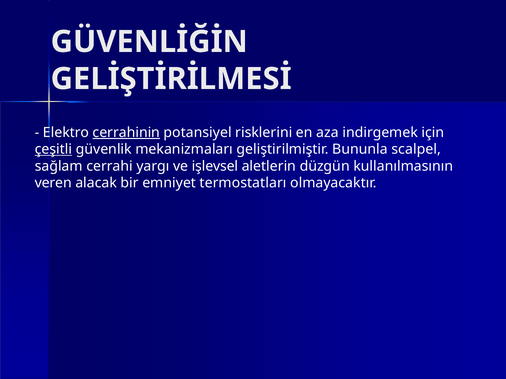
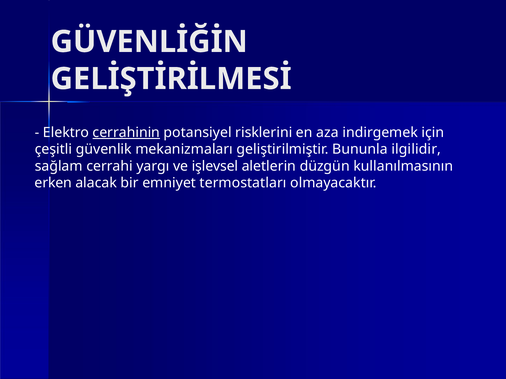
çeşitli underline: present -> none
scalpel: scalpel -> ilgilidir
veren: veren -> erken
